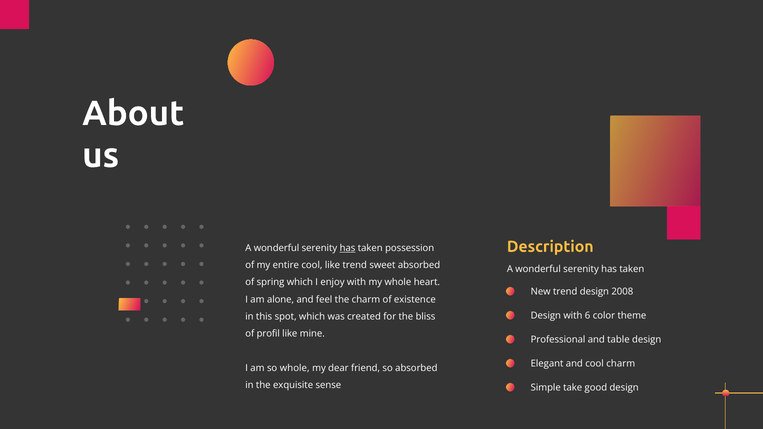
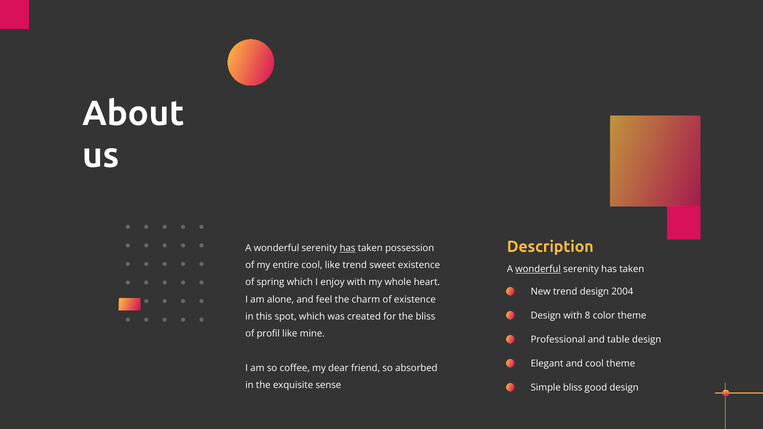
sweet absorbed: absorbed -> existence
wonderful at (538, 269) underline: none -> present
2008: 2008 -> 2004
6: 6 -> 8
cool charm: charm -> theme
so whole: whole -> coffee
Simple take: take -> bliss
